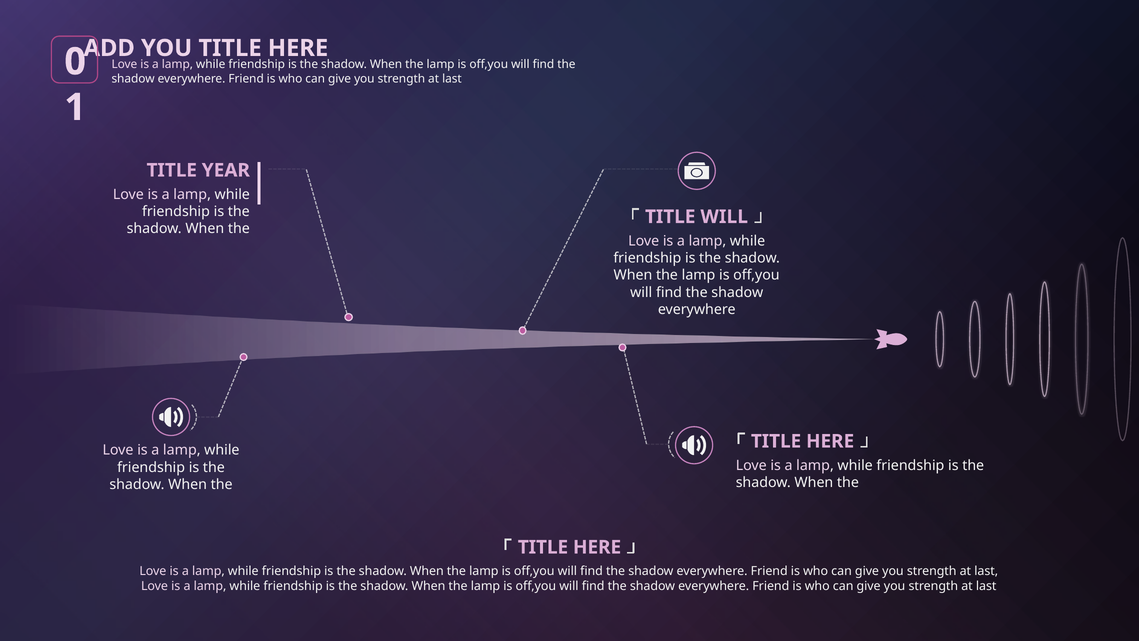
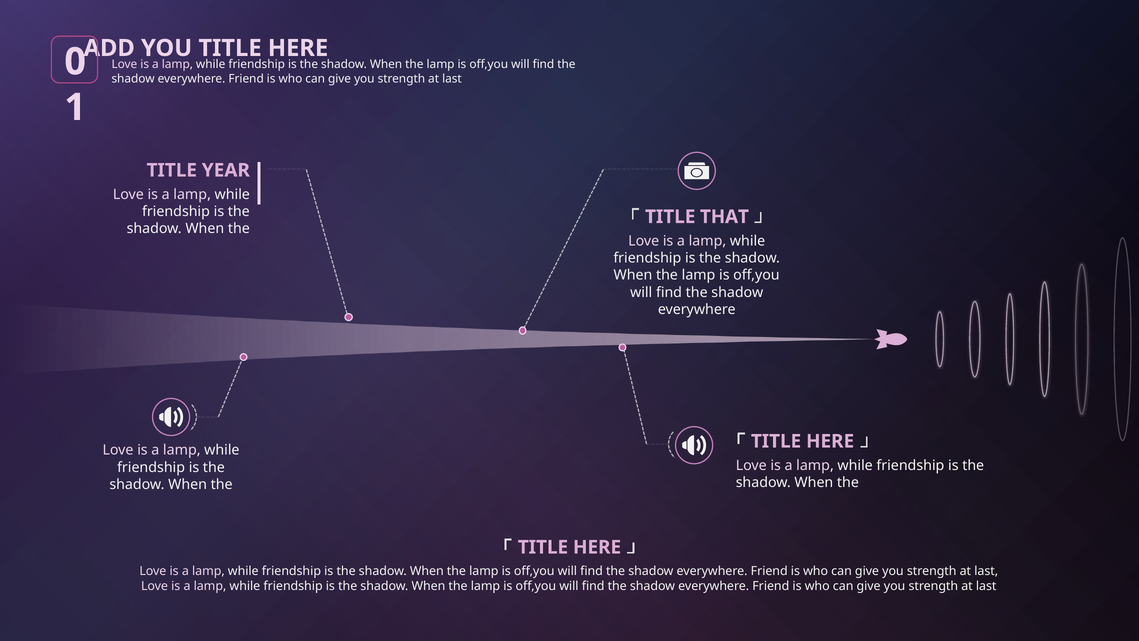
TITLE WILL: WILL -> THAT
